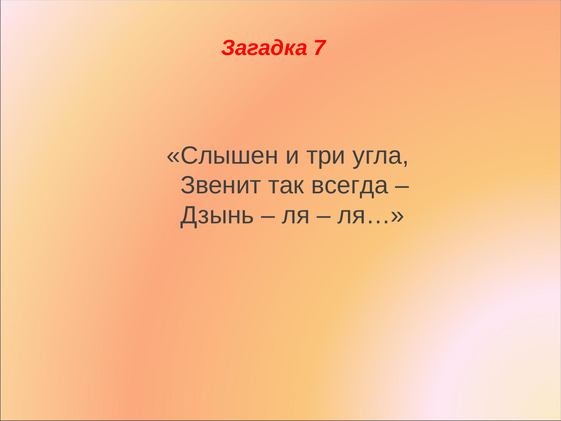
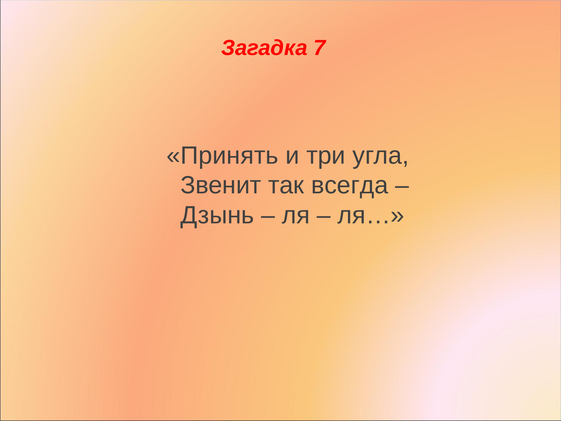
Слышен: Слышен -> Принять
